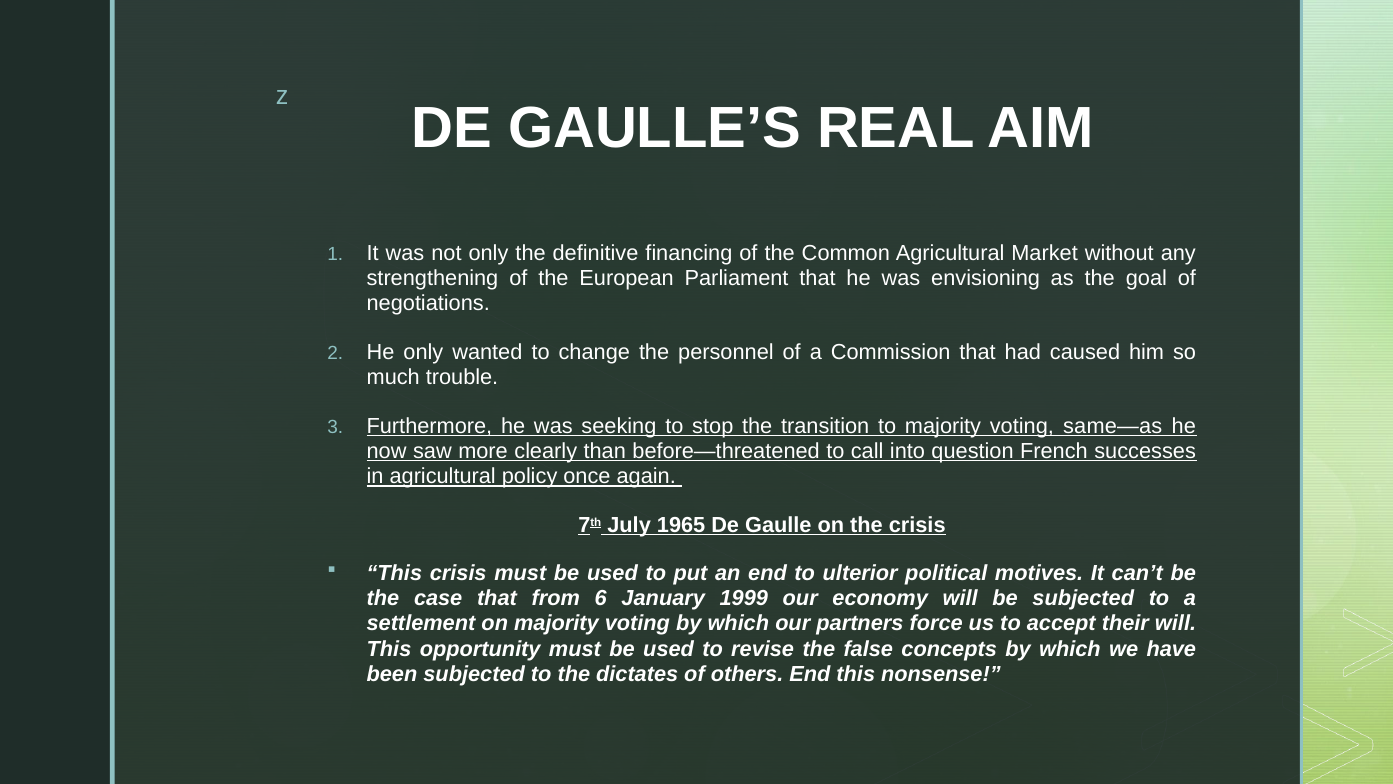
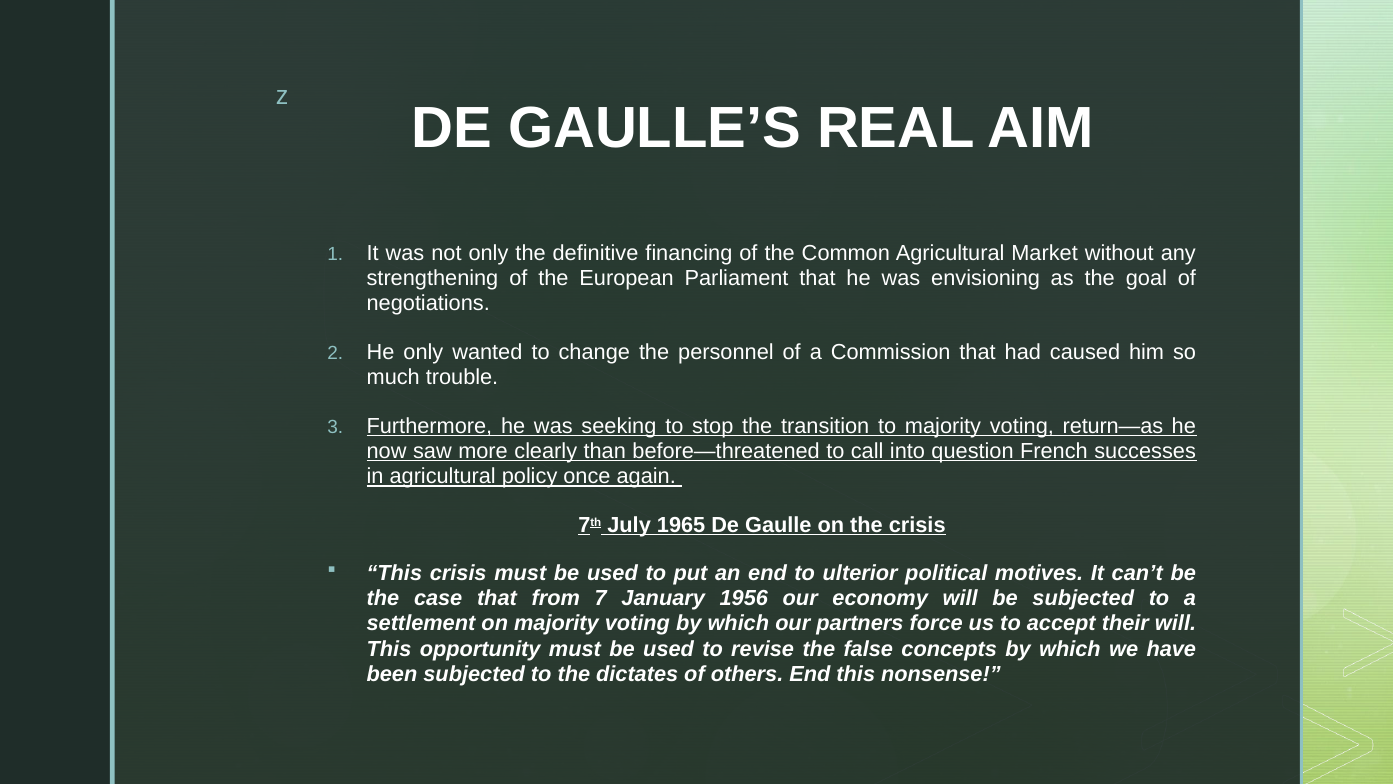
same—as: same—as -> return—as
6: 6 -> 7
1999: 1999 -> 1956
